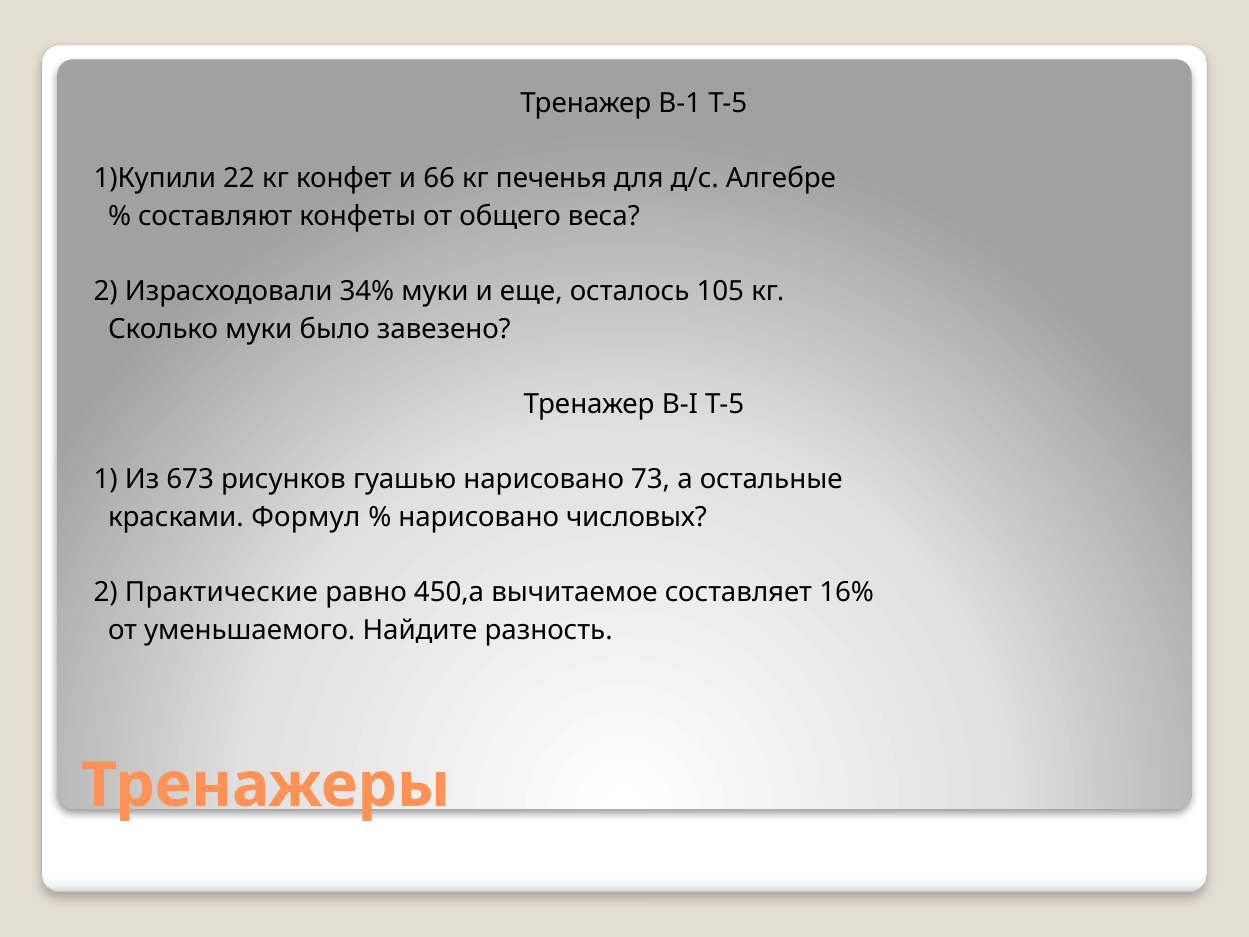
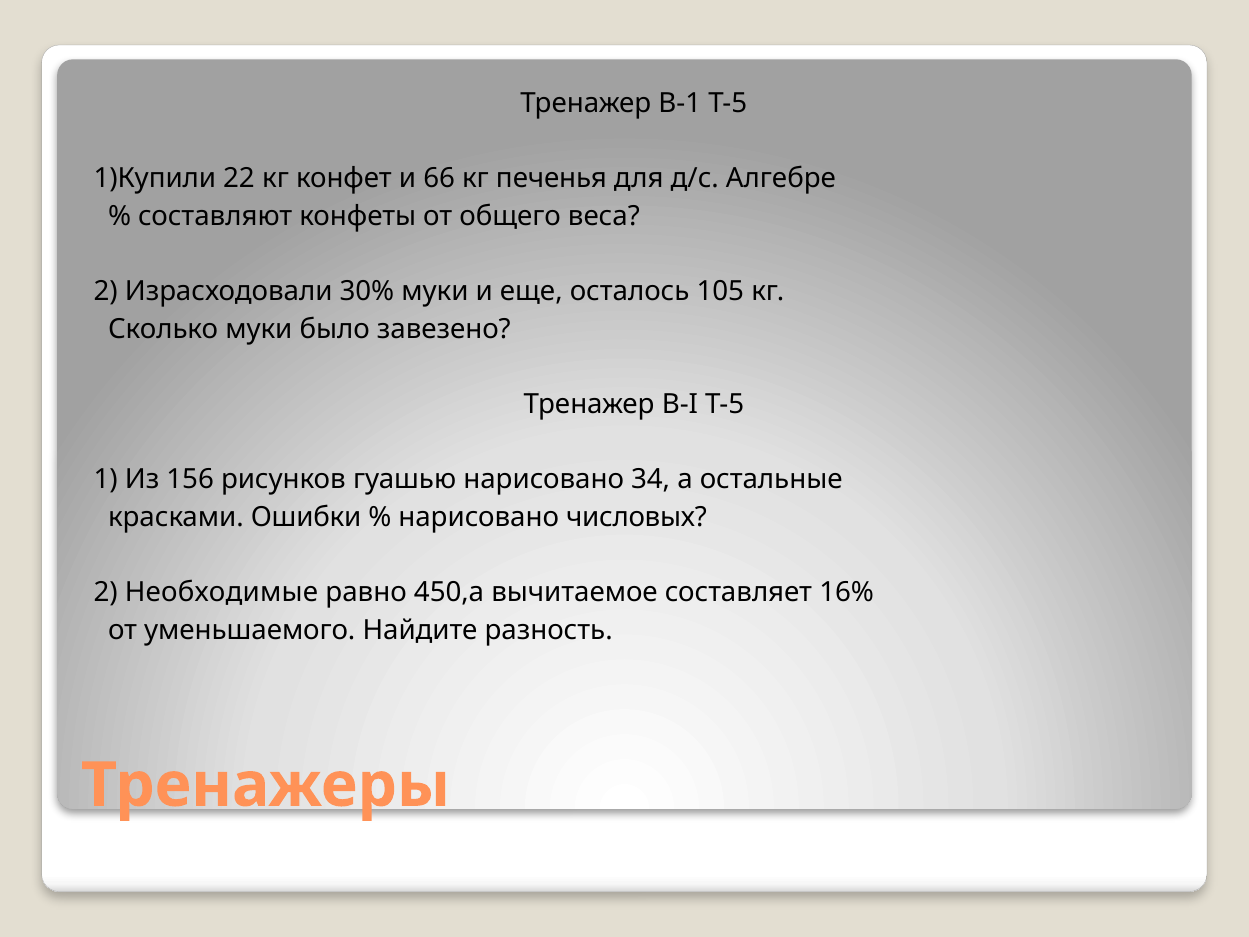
34%: 34% -> 30%
673: 673 -> 156
73: 73 -> 34
Формул: Формул -> Ошибки
Практические: Практические -> Необходимые
